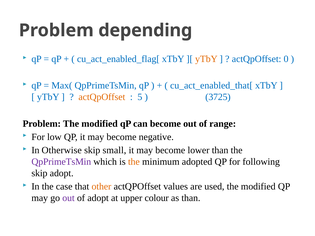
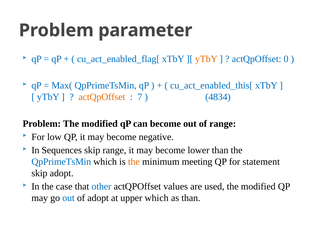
depending: depending -> parameter
cu_act_enabled_that[: cu_act_enabled_that[ -> cu_act_enabled_this[
5: 5 -> 7
3725: 3725 -> 4834
Otherwise: Otherwise -> Sequences
skip small: small -> range
QpPrimeTsMin at (61, 162) colour: purple -> blue
adopted: adopted -> meeting
following: following -> statement
other colour: orange -> blue
out at (68, 198) colour: purple -> blue
upper colour: colour -> which
